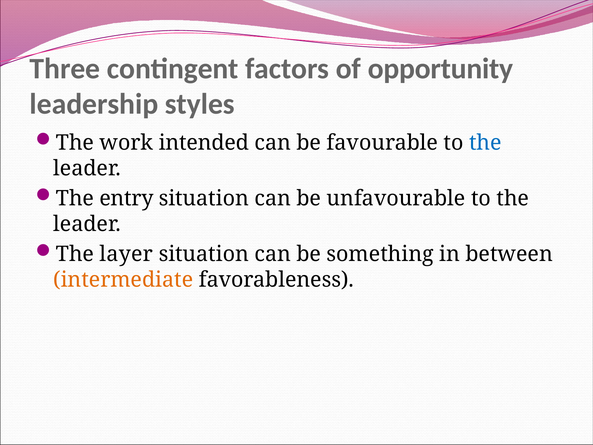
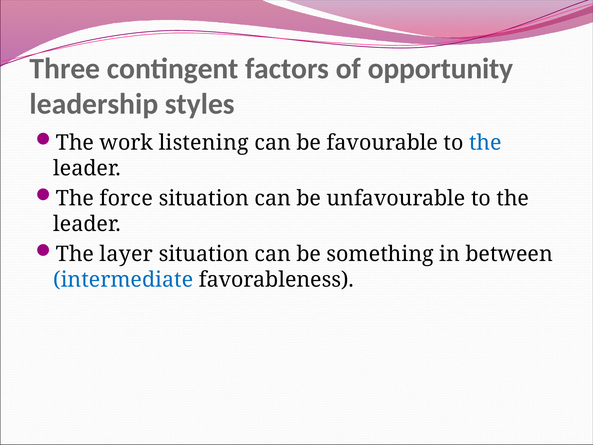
intended: intended -> listening
entry: entry -> force
intermediate colour: orange -> blue
